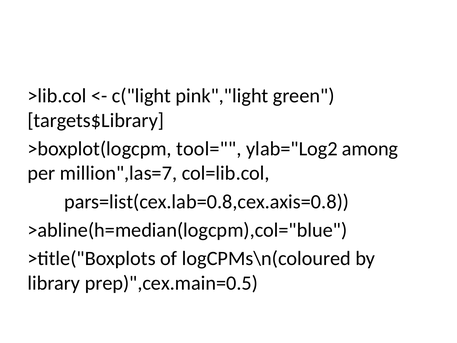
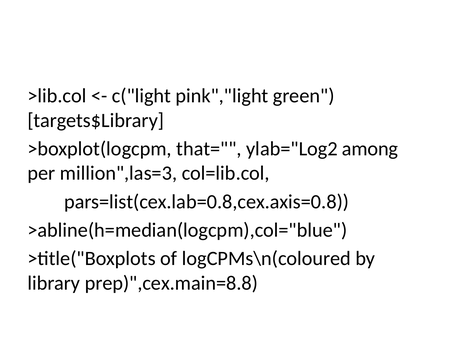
tool=: tool= -> that=
million",las=7: million",las=7 -> million",las=3
prep)",cex.main=0.5: prep)",cex.main=0.5 -> prep)",cex.main=8.8
